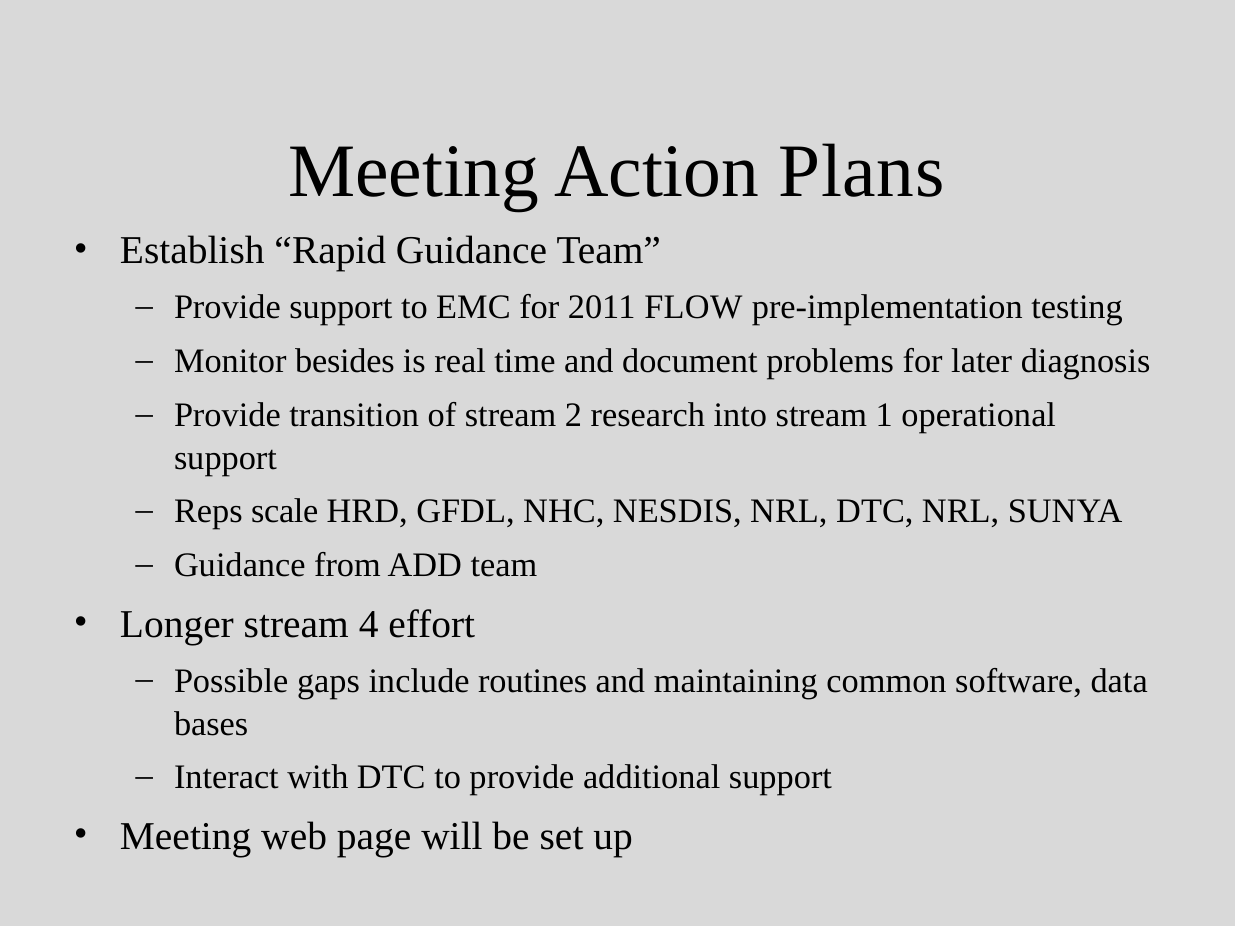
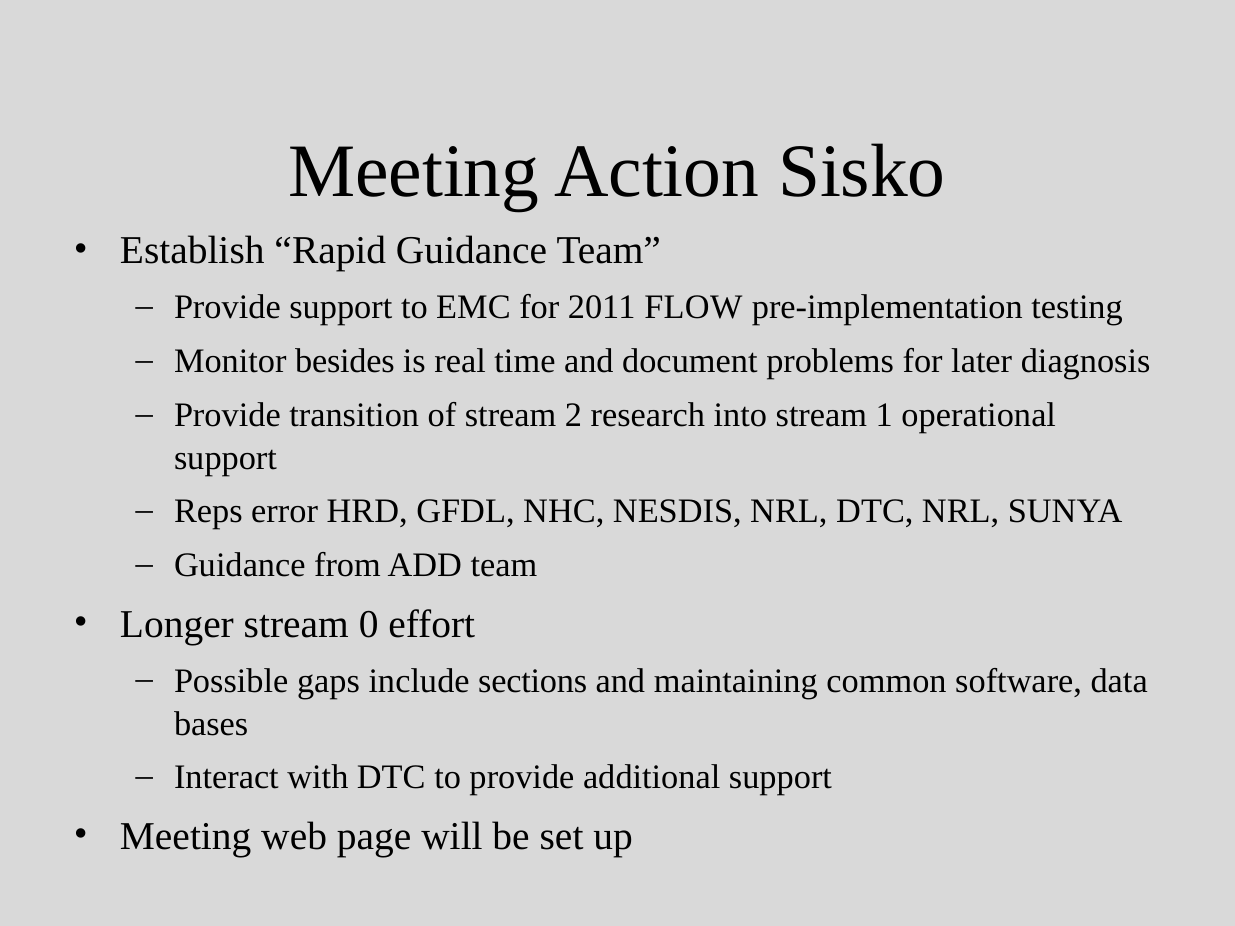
Plans: Plans -> Sisko
scale: scale -> error
4: 4 -> 0
routines: routines -> sections
